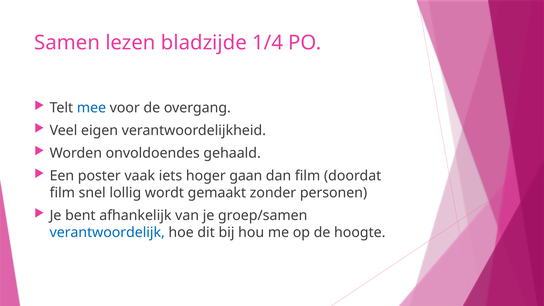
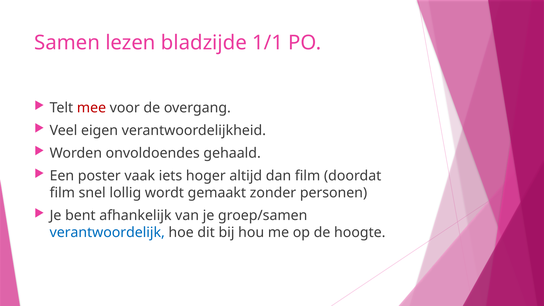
1/4: 1/4 -> 1/1
mee colour: blue -> red
gaan: gaan -> altijd
